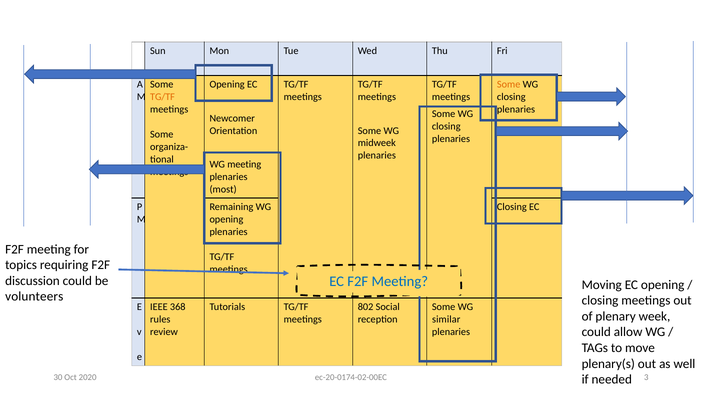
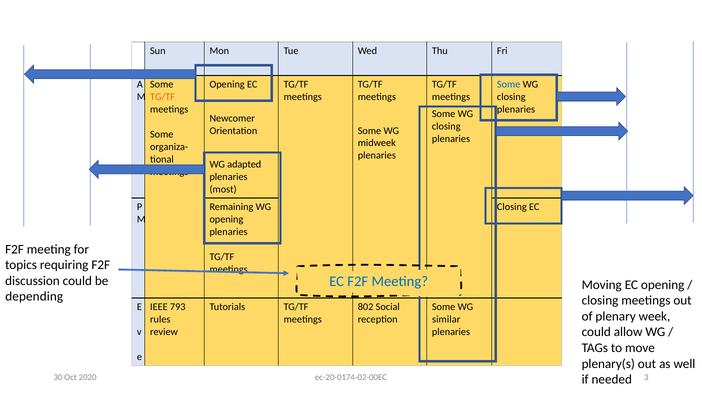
Some at (509, 84) colour: orange -> blue
WG meeting: meeting -> adapted
volunteers: volunteers -> depending
368: 368 -> 793
